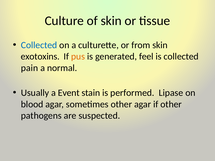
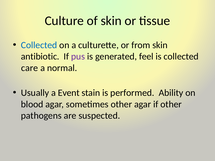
exotoxins: exotoxins -> antibiotic
pus colour: orange -> purple
pain: pain -> care
Lipase: Lipase -> Ability
